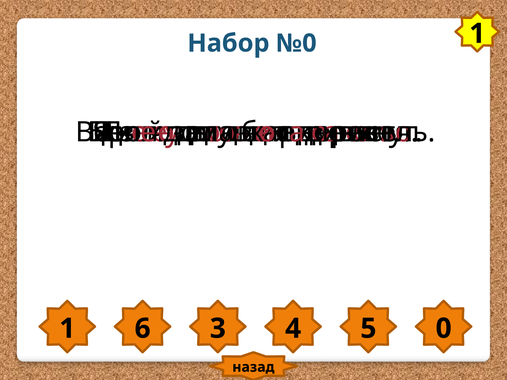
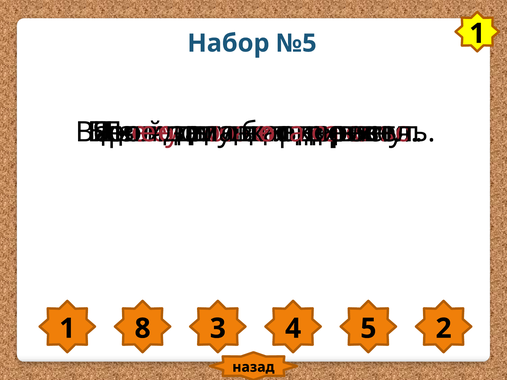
№0: №0 -> №5
6: 6 -> 8
0: 0 -> 2
